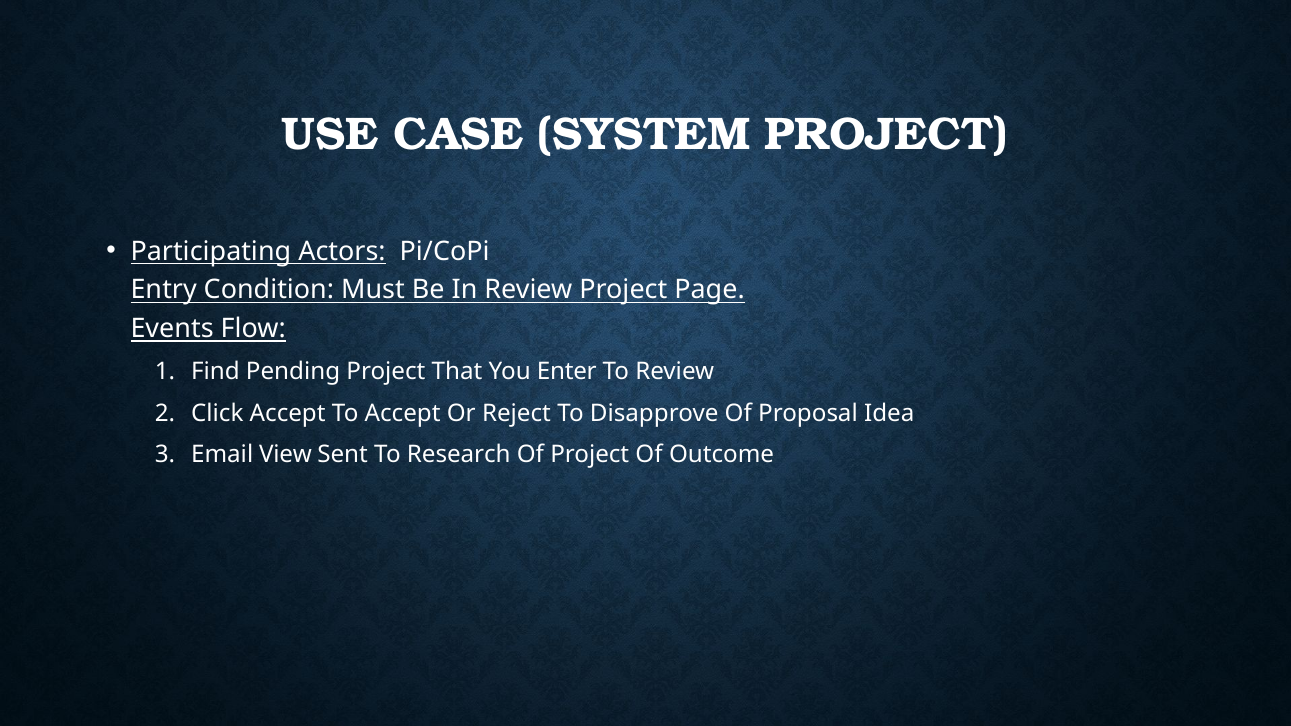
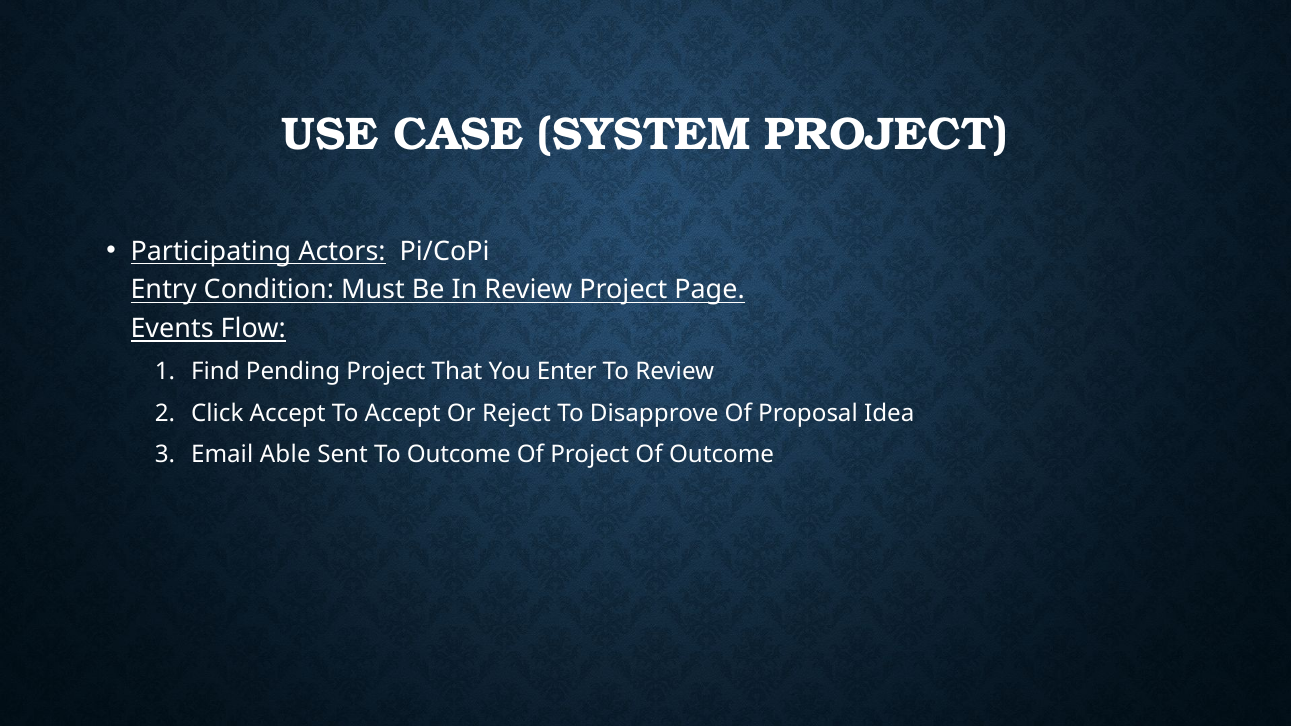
View: View -> Able
To Research: Research -> Outcome
